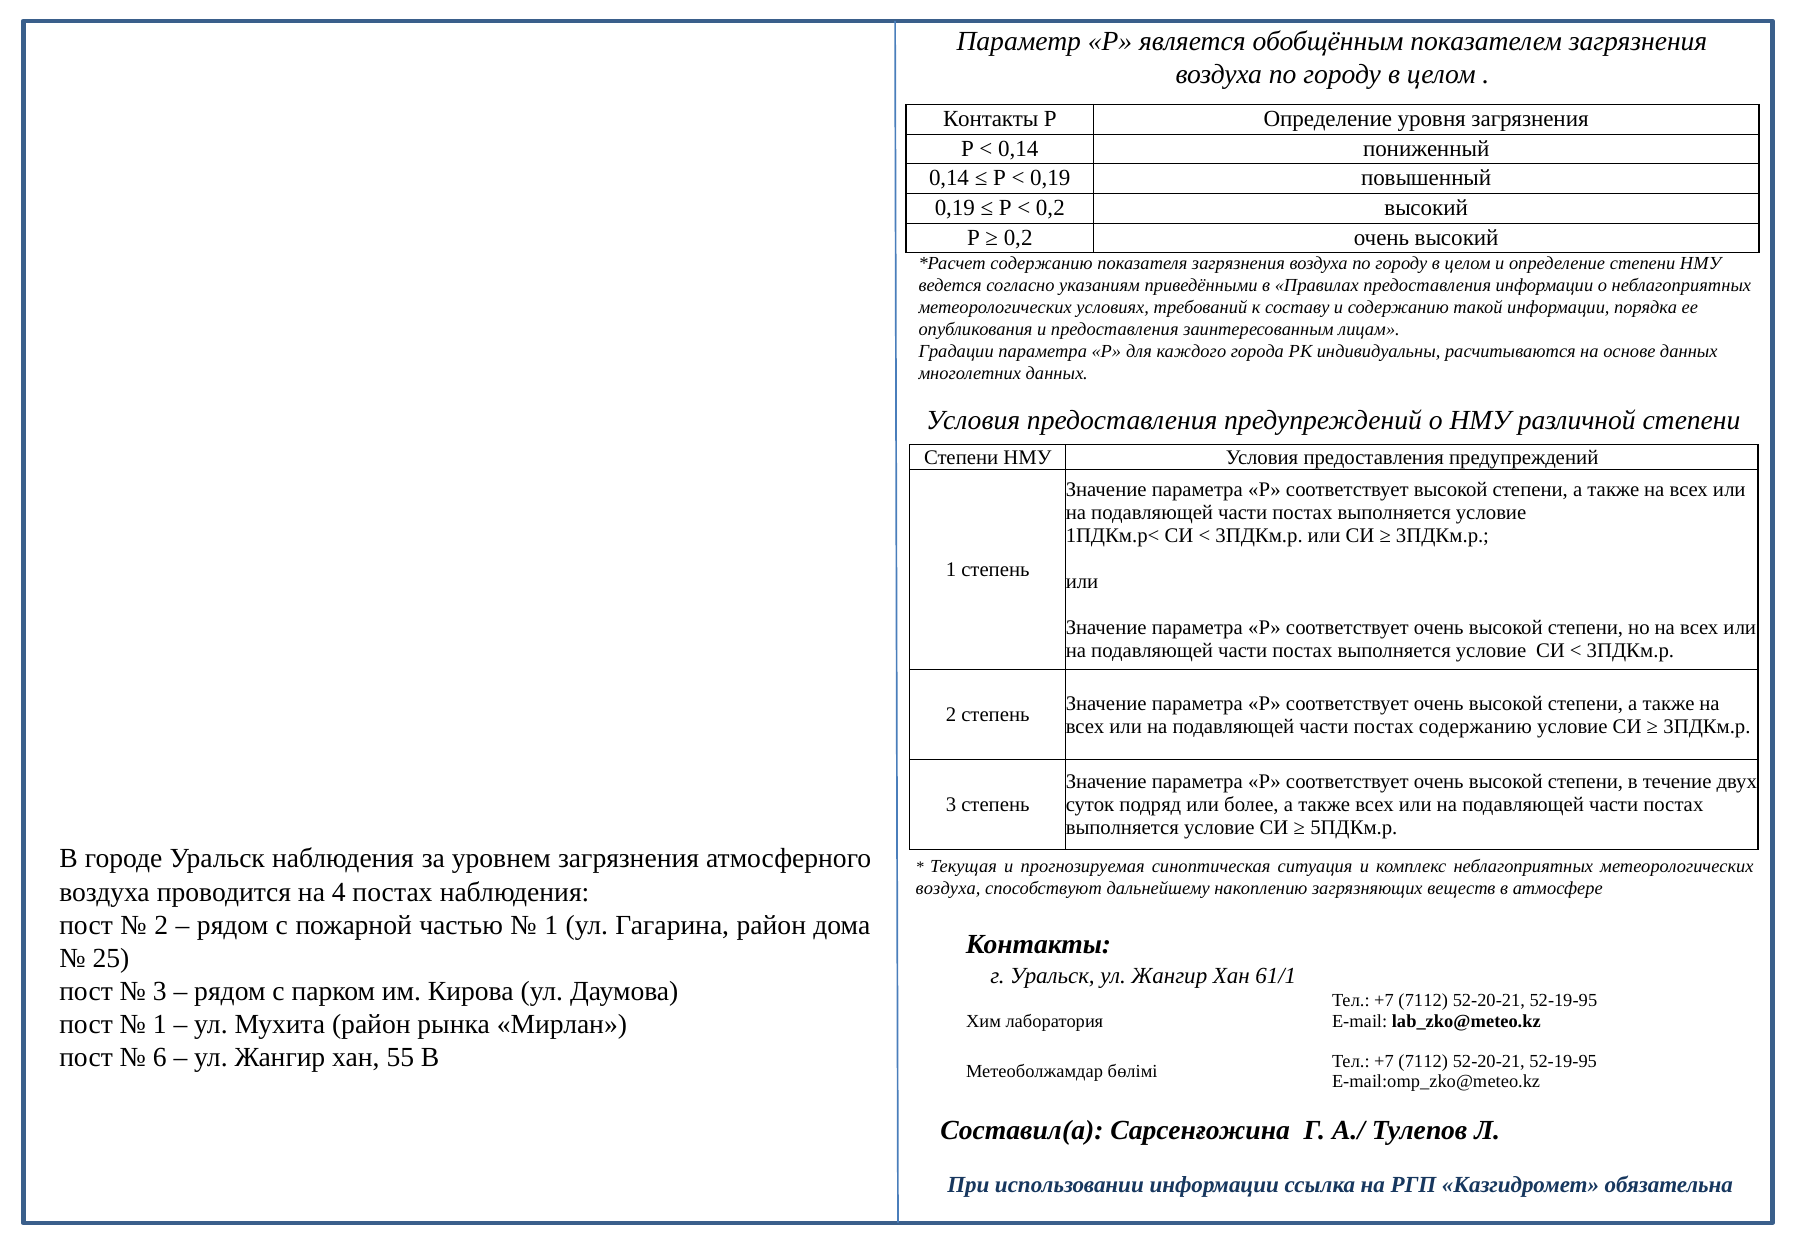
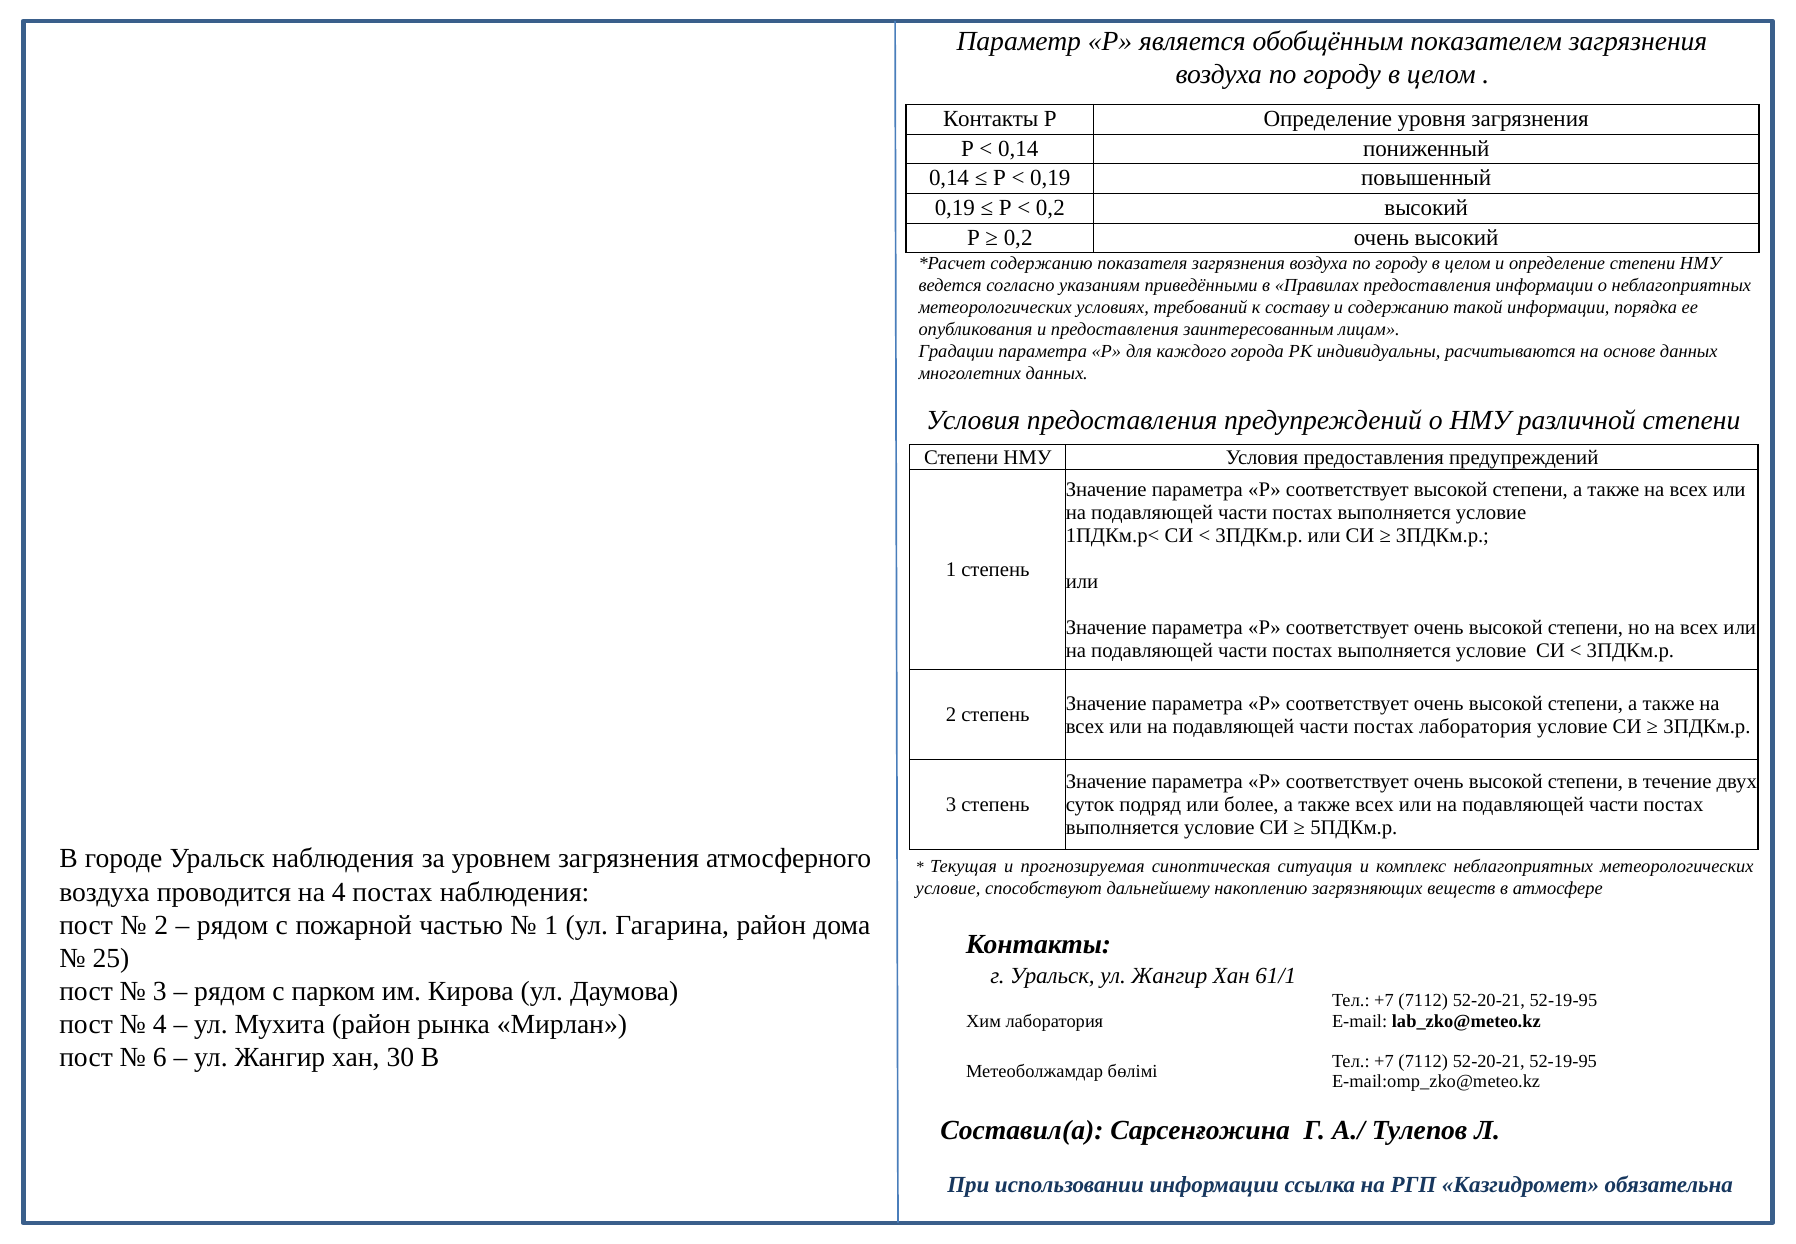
постах содержанию: содержанию -> лаборатория
воздуха at (948, 888): воздуха -> условие
1 at (160, 1024): 1 -> 4
55: 55 -> 30
